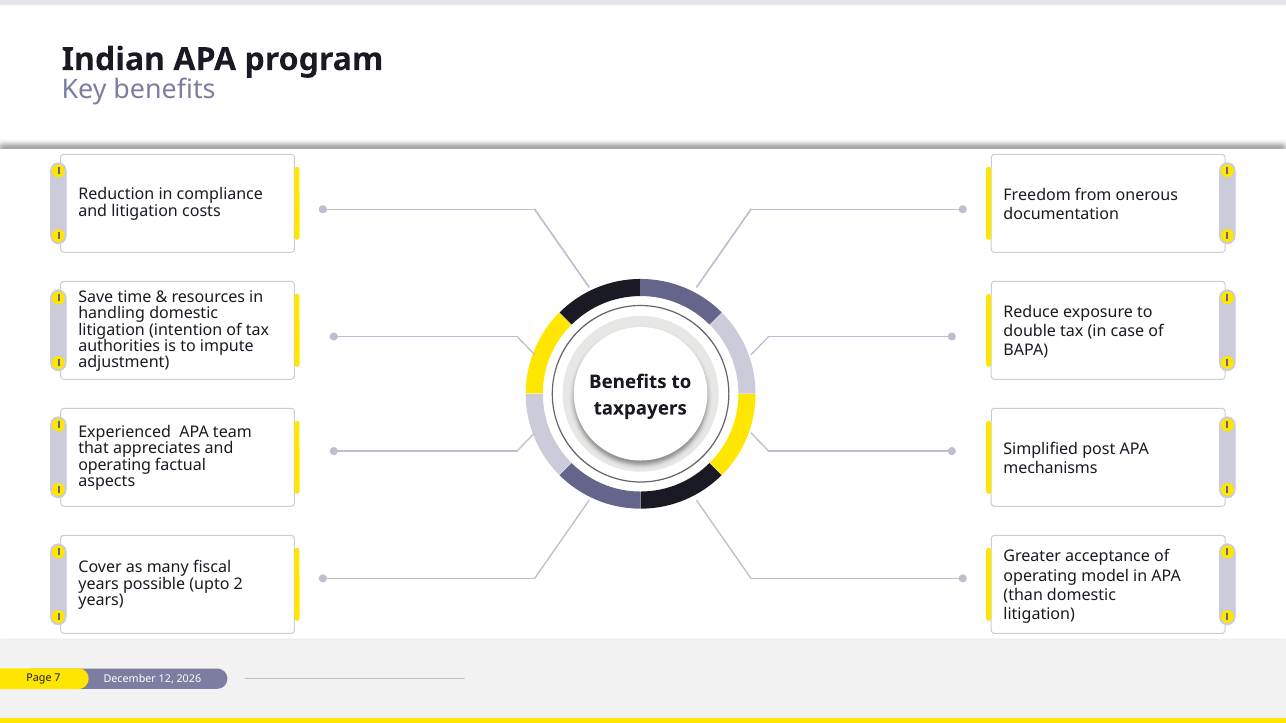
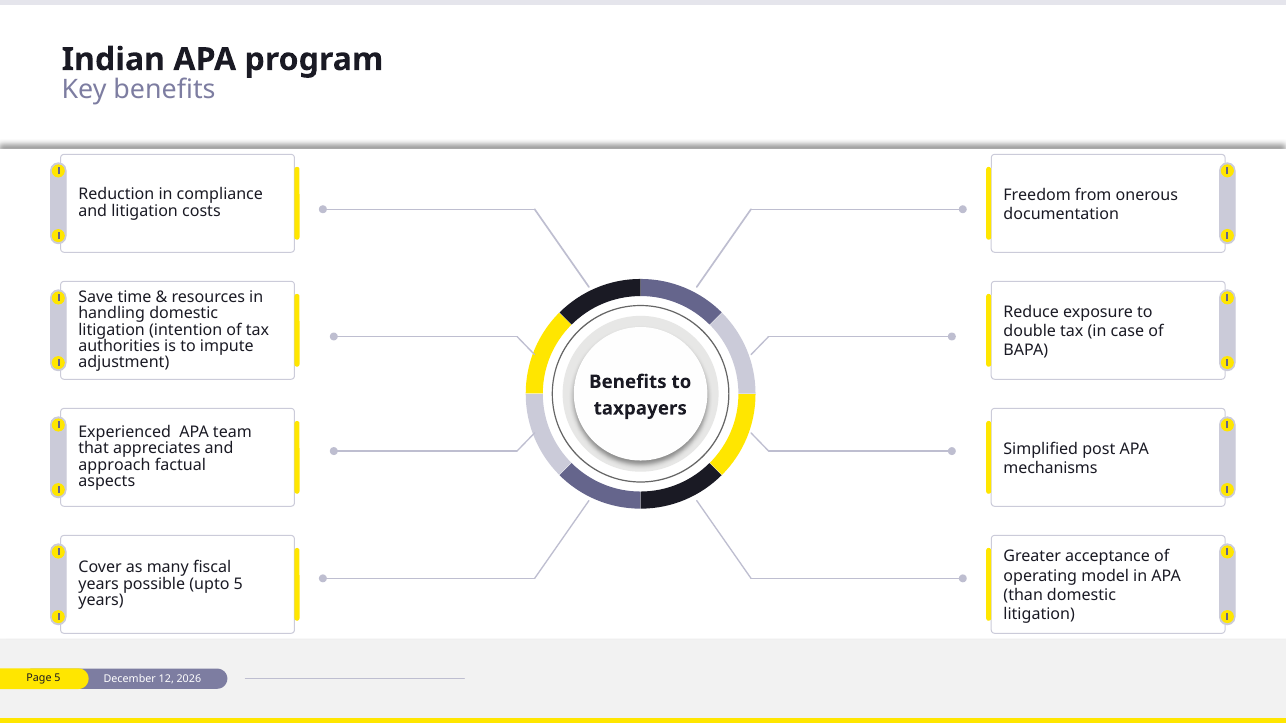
operating at (115, 465): operating -> approach
upto 2: 2 -> 5
7 at (58, 679): 7 -> 5
